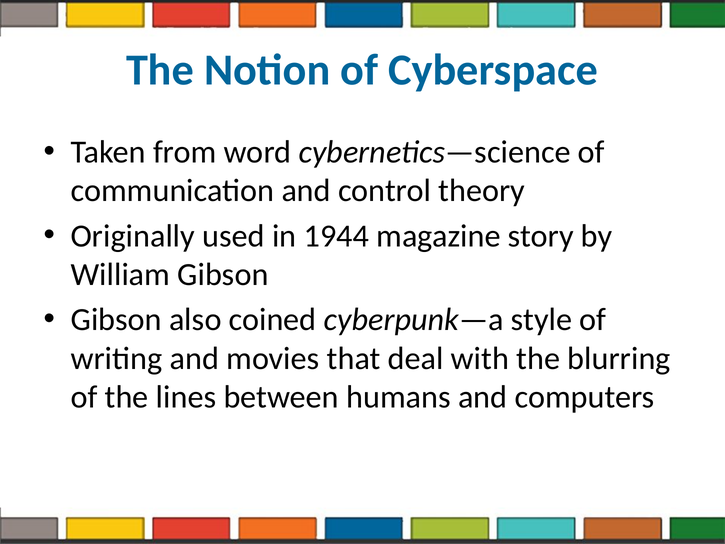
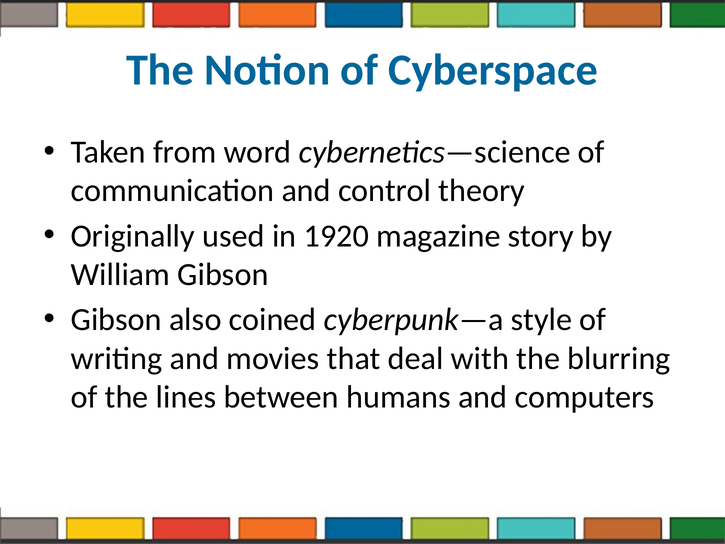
1944: 1944 -> 1920
